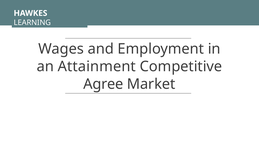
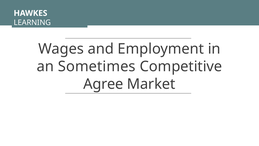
Attainment: Attainment -> Sometimes
